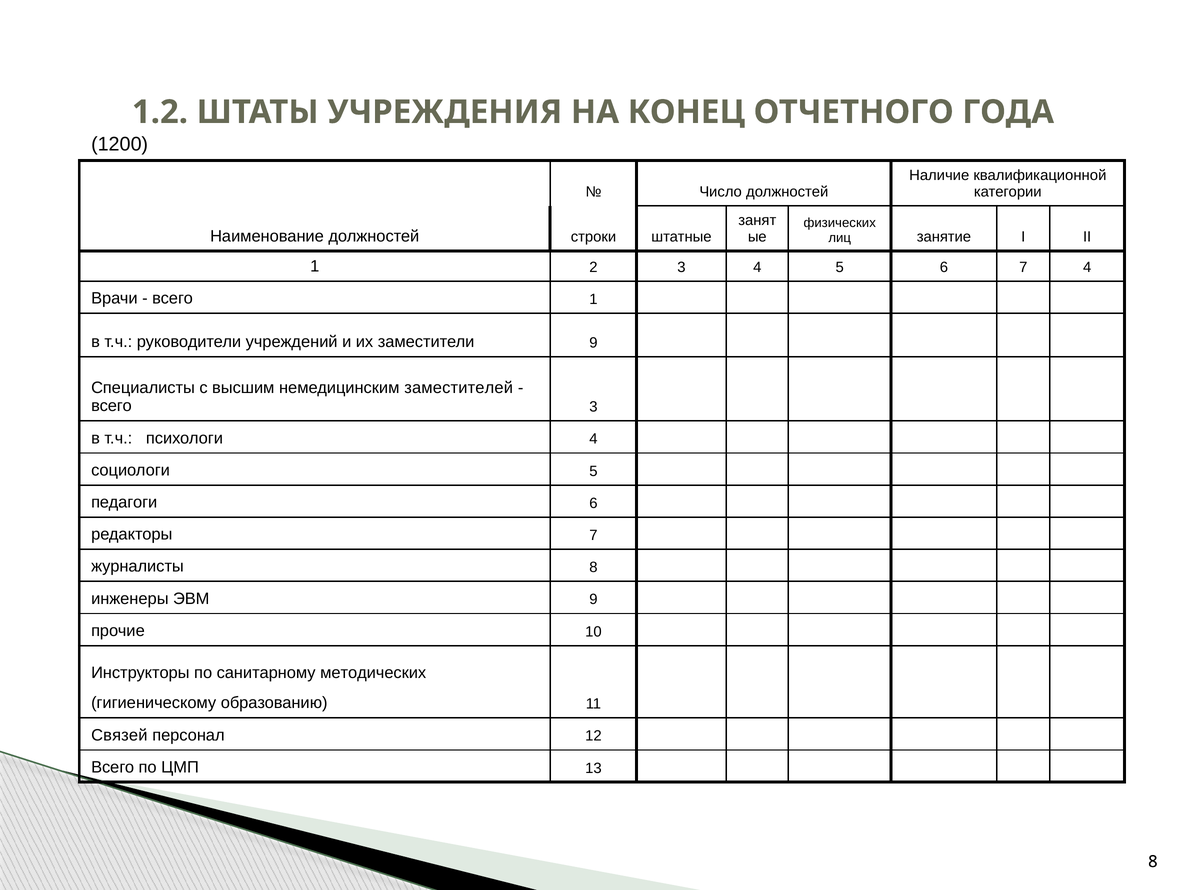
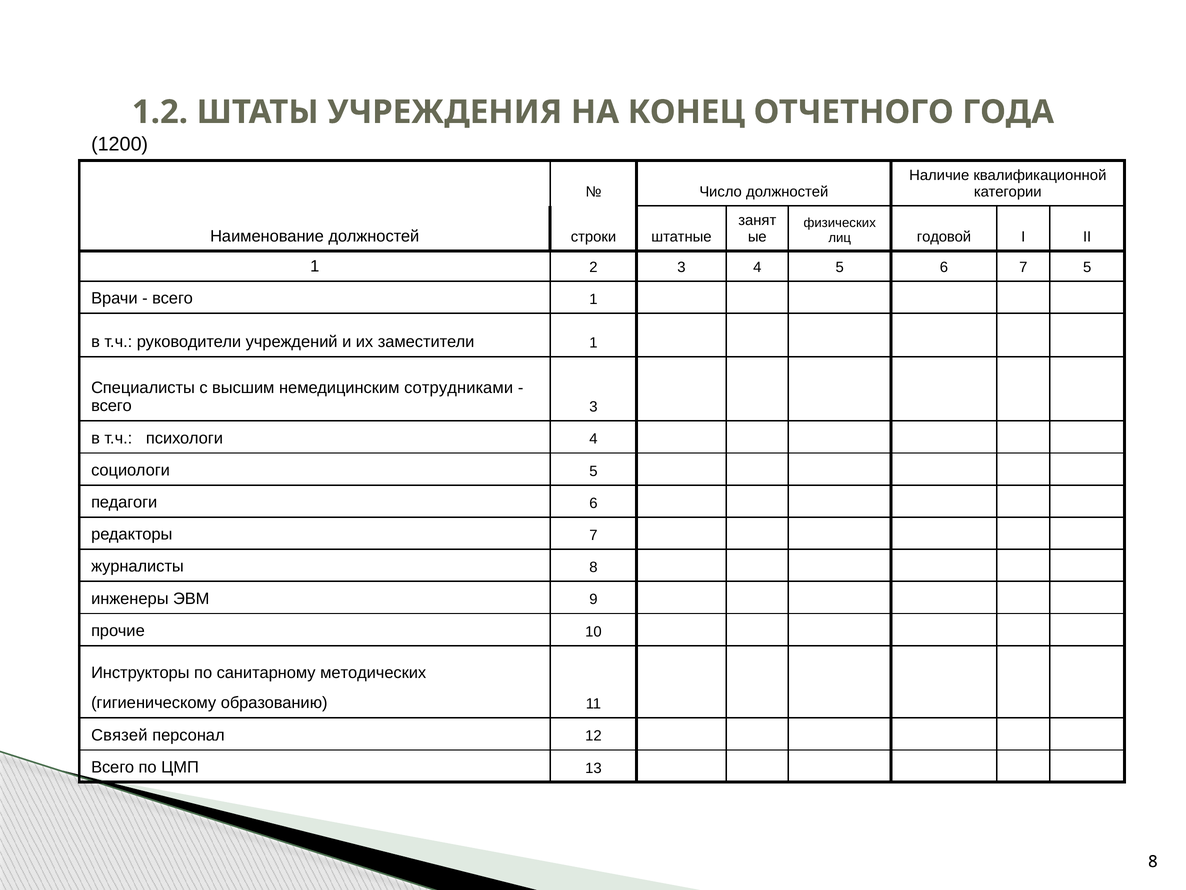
занятие: занятие -> годовой
7 4: 4 -> 5
заместители 9: 9 -> 1
заместителей: заместителей -> сотрудниками
